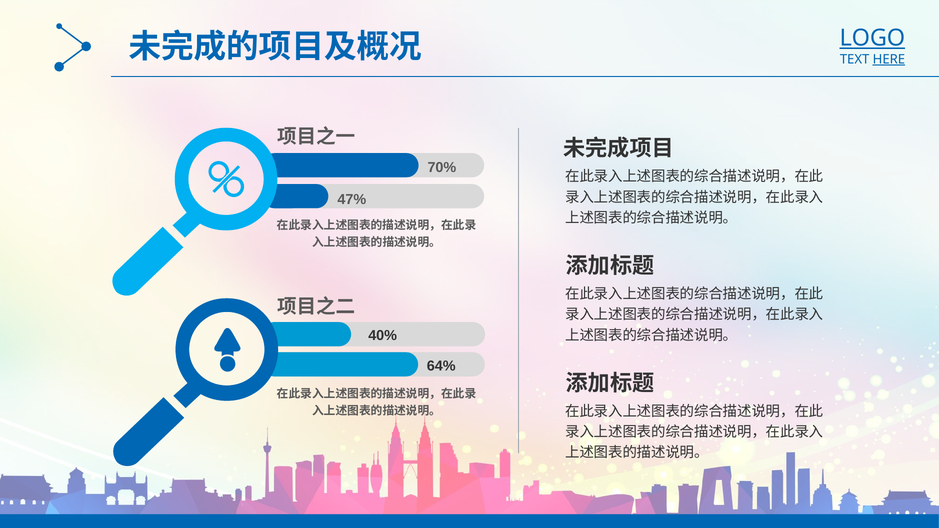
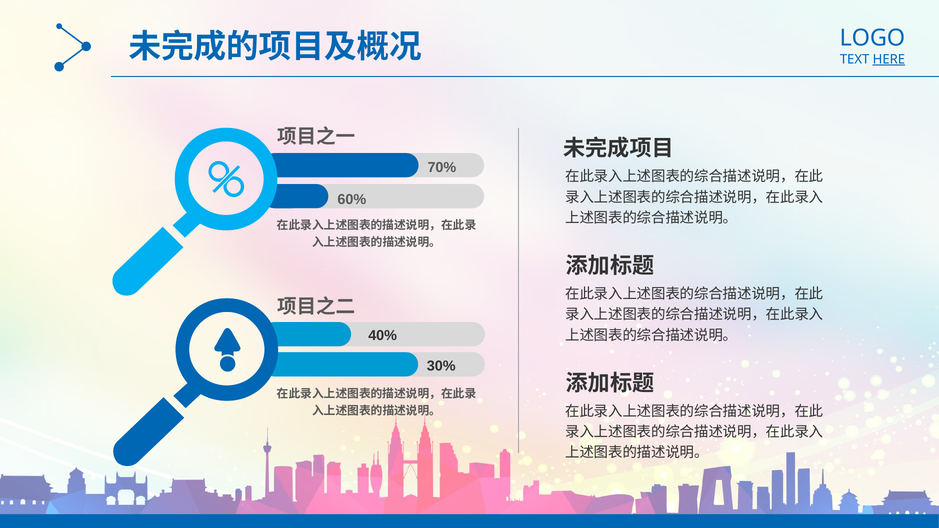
LOGO underline: present -> none
47%: 47% -> 60%
64%: 64% -> 30%
